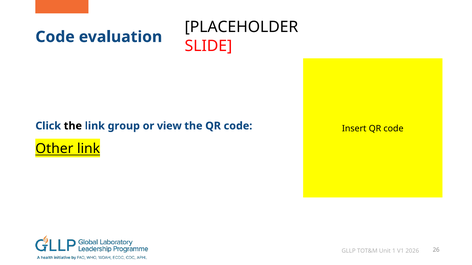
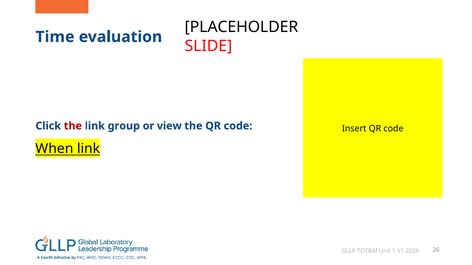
Code at (55, 37): Code -> Time
the at (73, 126) colour: black -> red
Other: Other -> When
